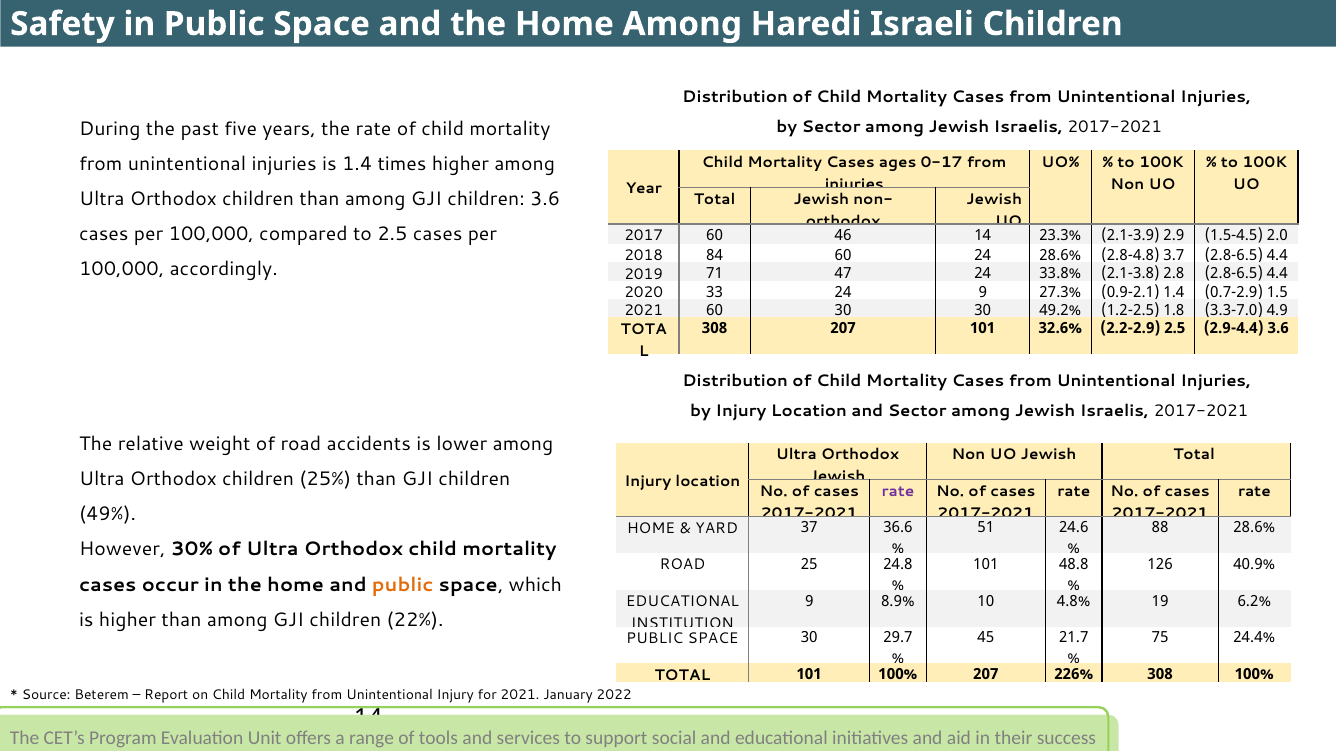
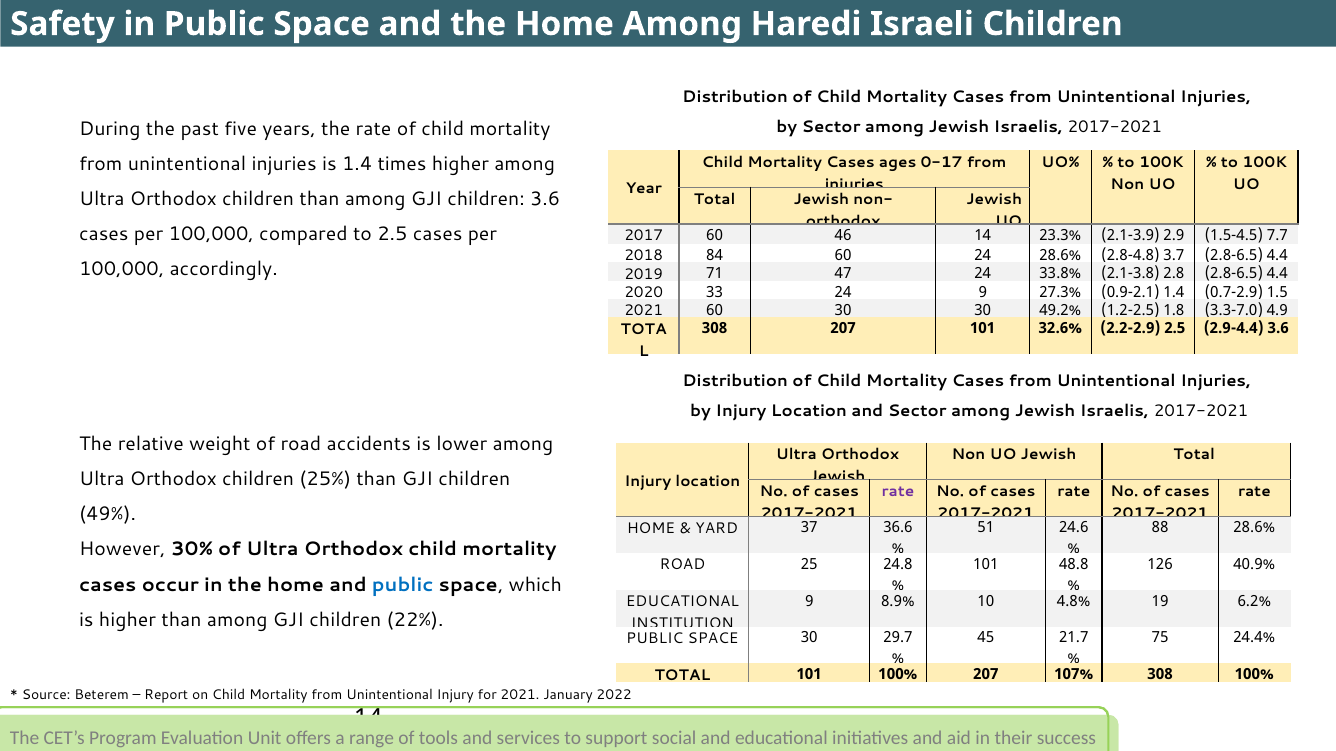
2.0: 2.0 -> 7.7
public at (403, 585) colour: orange -> blue
226%: 226% -> 107%
